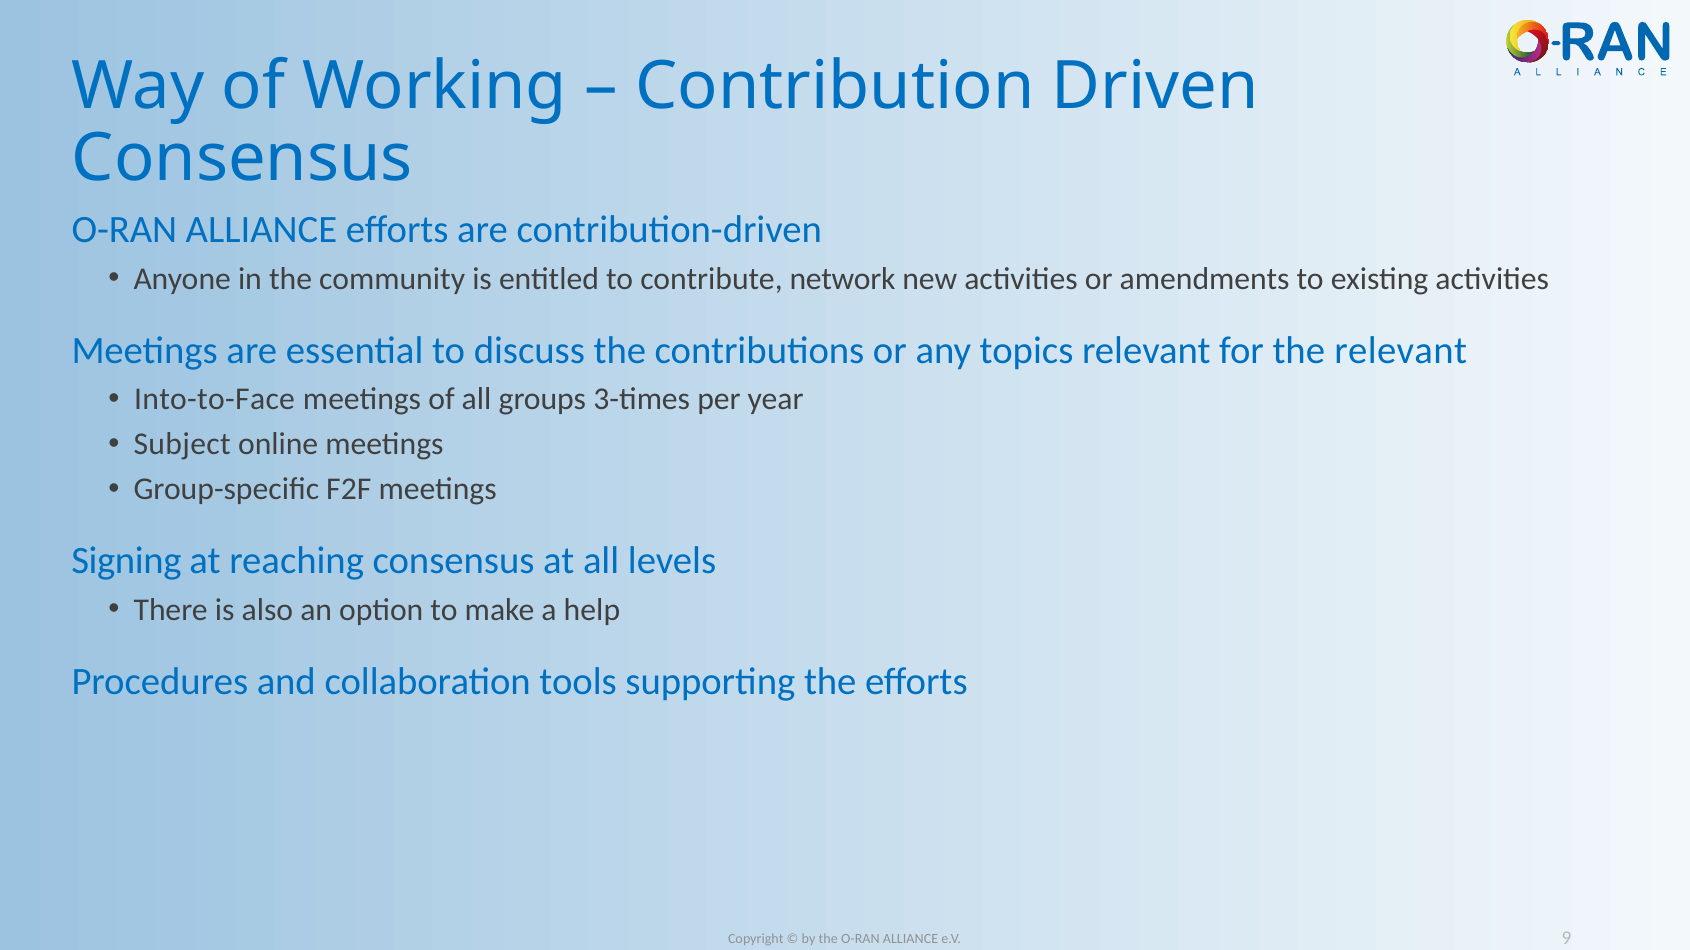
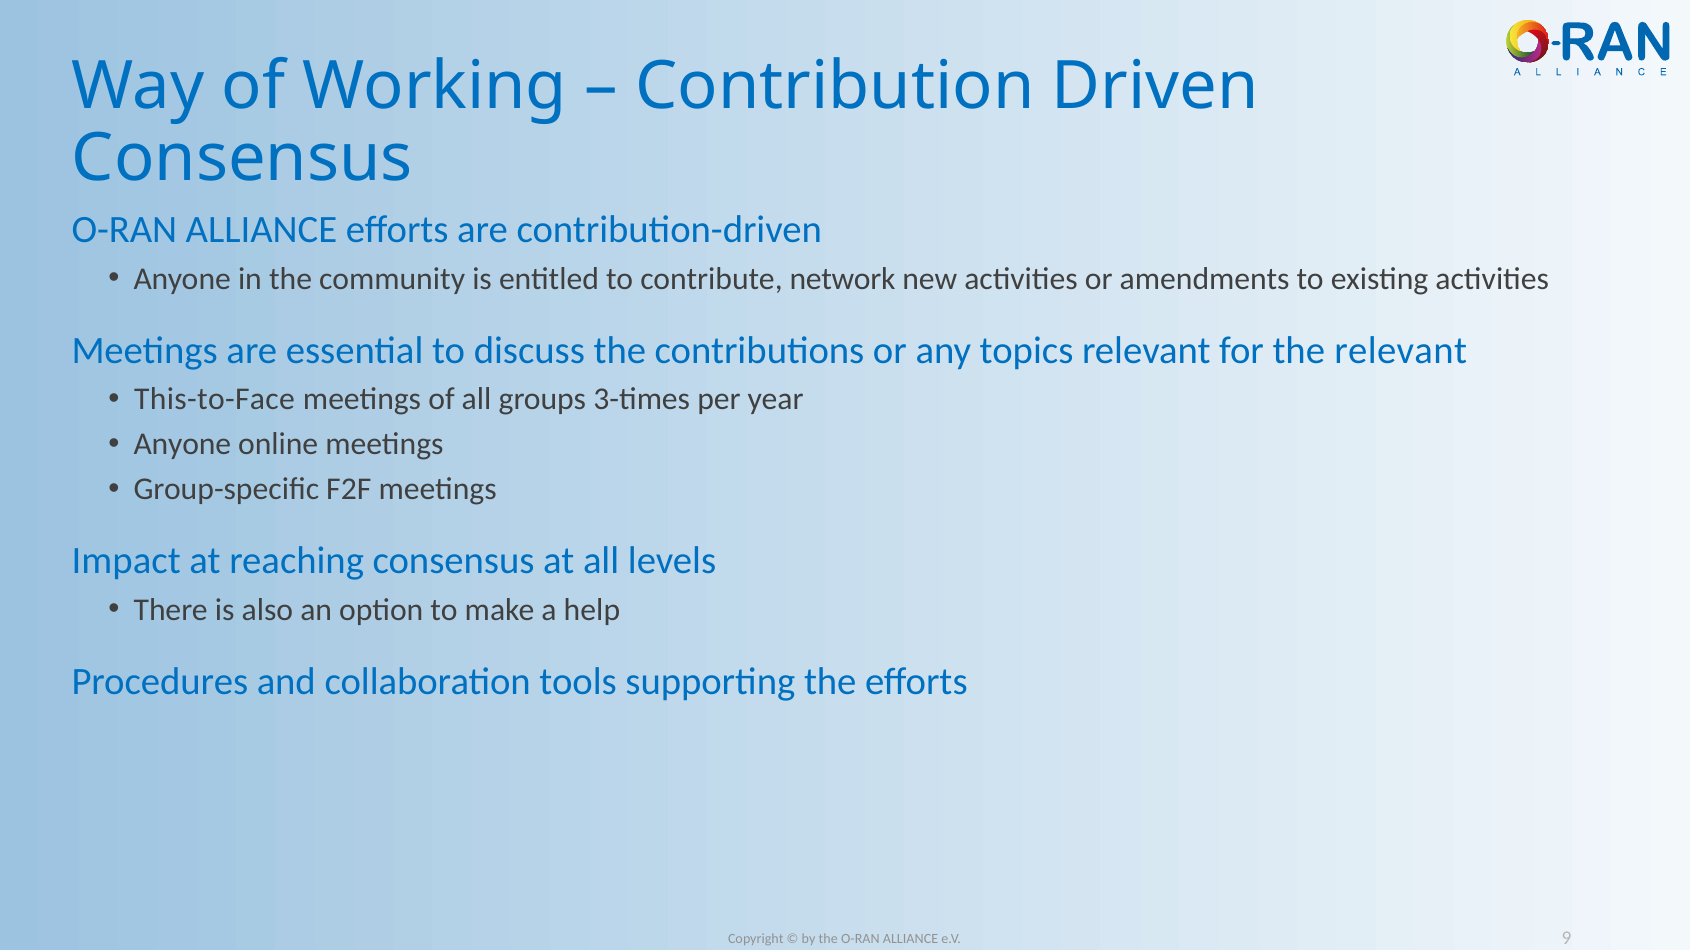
Into-to-Face: Into-to-Face -> This-to-Face
Subject at (182, 444): Subject -> Anyone
Signing: Signing -> Impact
